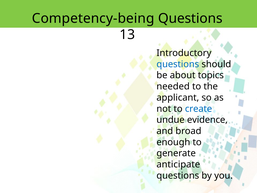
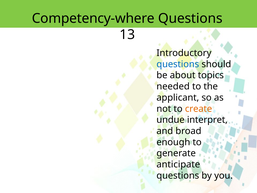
Competency-being: Competency-being -> Competency-where
create colour: blue -> orange
evidence: evidence -> interpret
